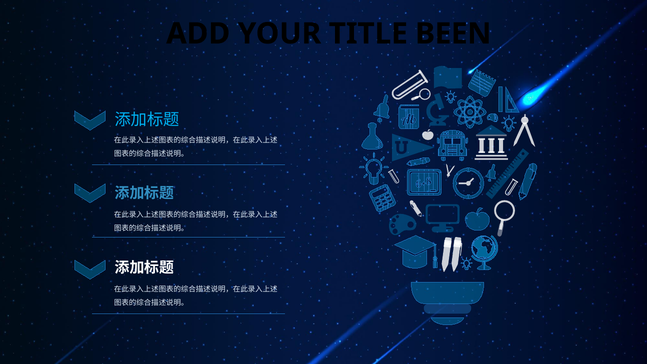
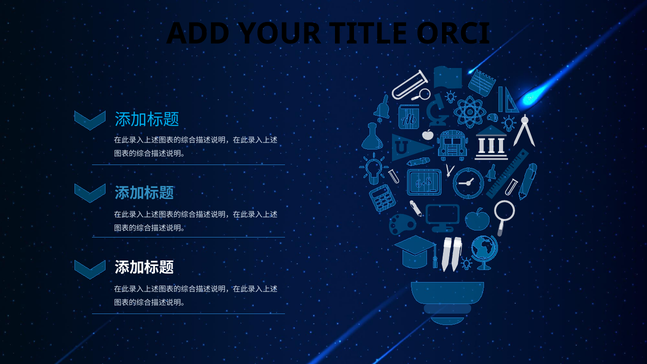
BEEN: BEEN -> ORCI
